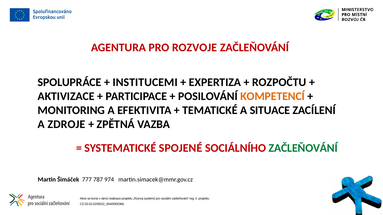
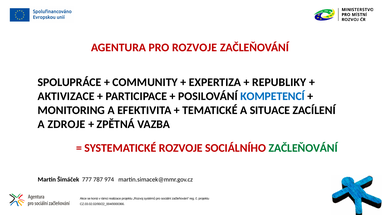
INSTITUCEMI: INSTITUCEMI -> COMMUNITY
ROZPOČTU: ROZPOČTU -> REPUBLIKY
KOMPETENCÍ colour: orange -> blue
SYSTEMATICKÉ SPOJENÉ: SPOJENÉ -> ROZVOJE
